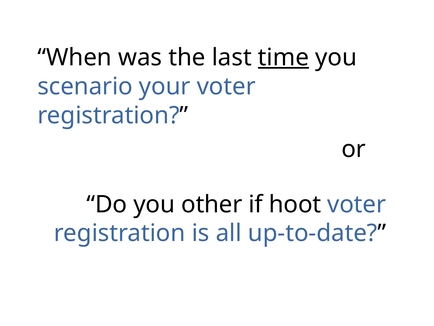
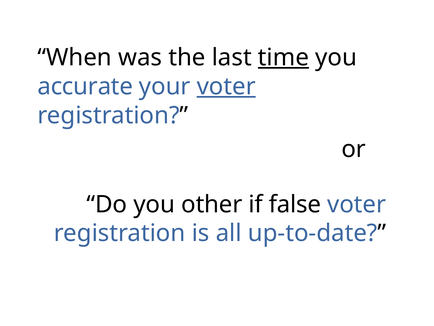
scenario: scenario -> accurate
voter at (226, 86) underline: none -> present
hoot: hoot -> false
